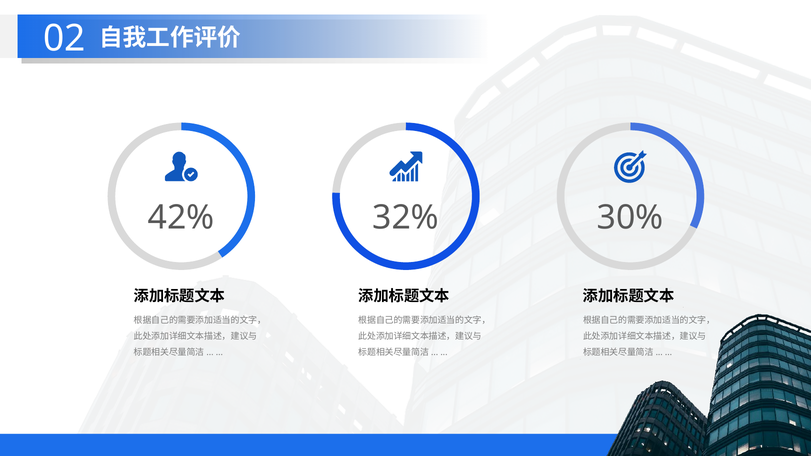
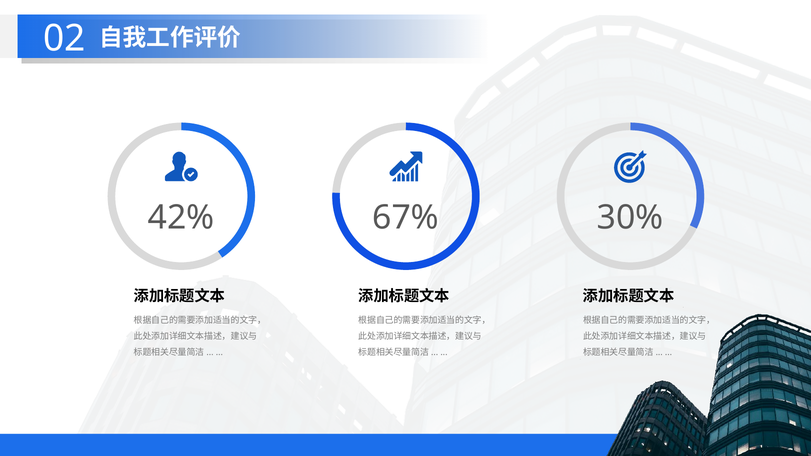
32%: 32% -> 67%
